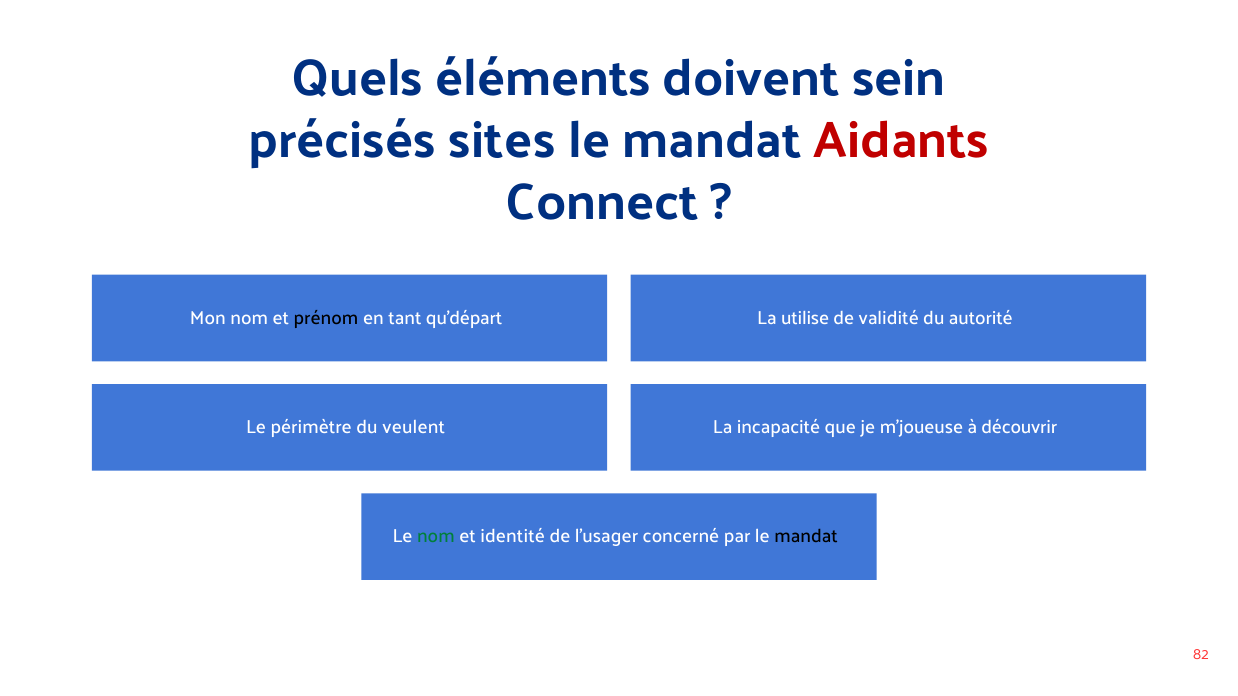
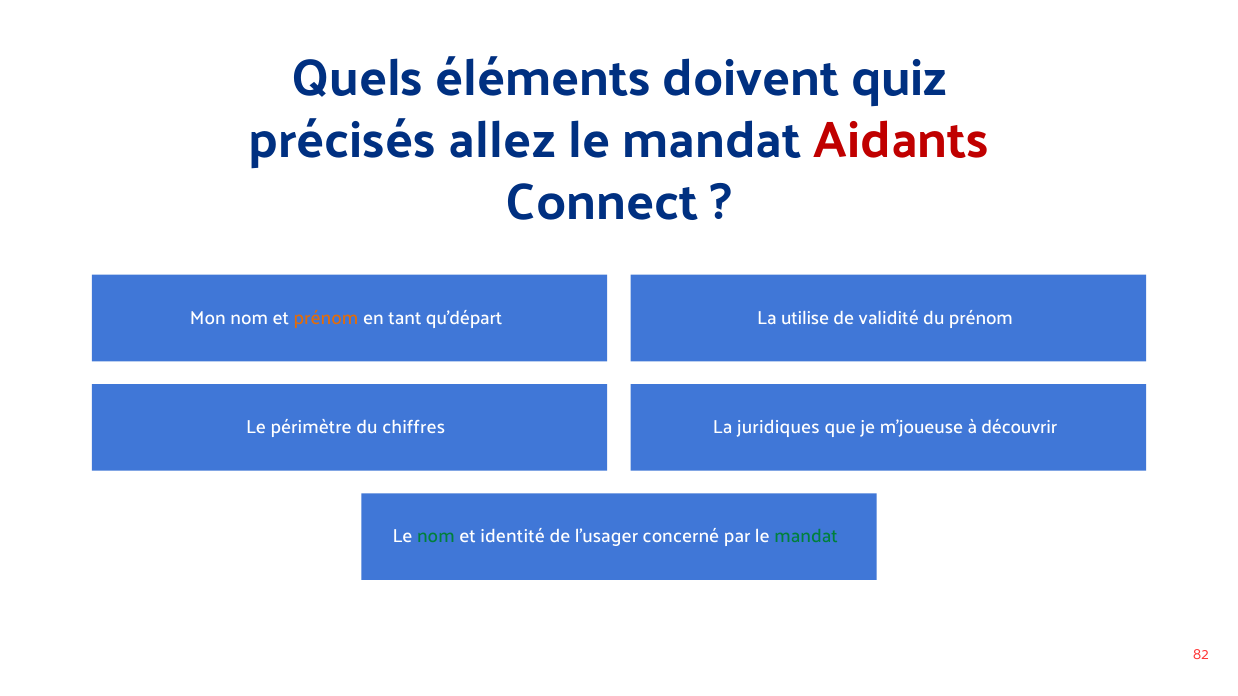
sein: sein -> quiz
sites: sites -> allez
prénom at (326, 318) colour: black -> orange
du autorité: autorité -> prénom
veulent: veulent -> chiffres
incapacité: incapacité -> juridiques
mandat at (806, 537) colour: black -> green
